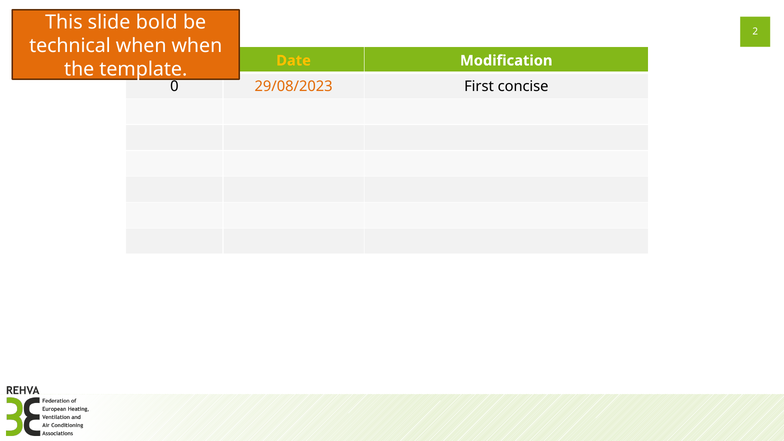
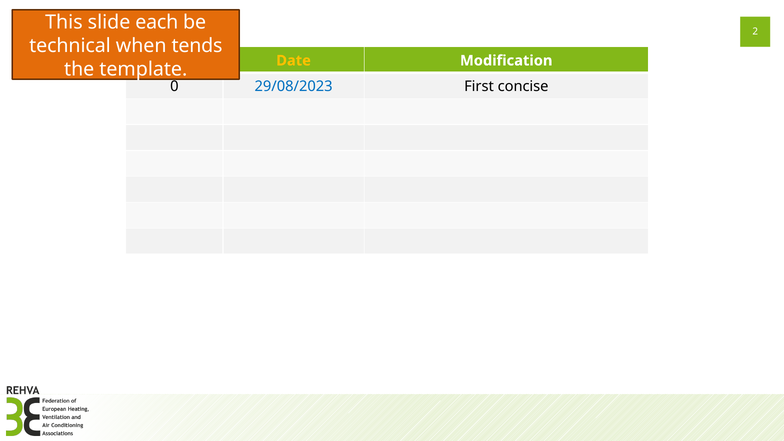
bold: bold -> each
when when: when -> tends
29/08/2023 colour: orange -> blue
